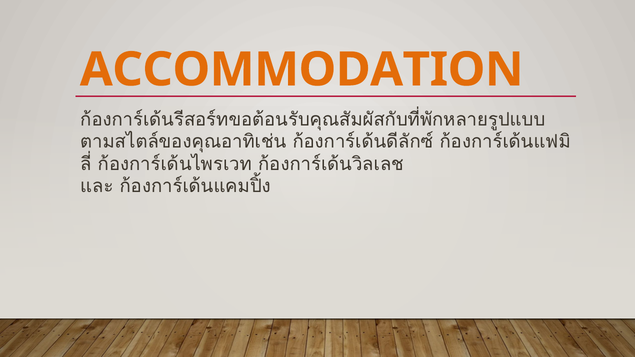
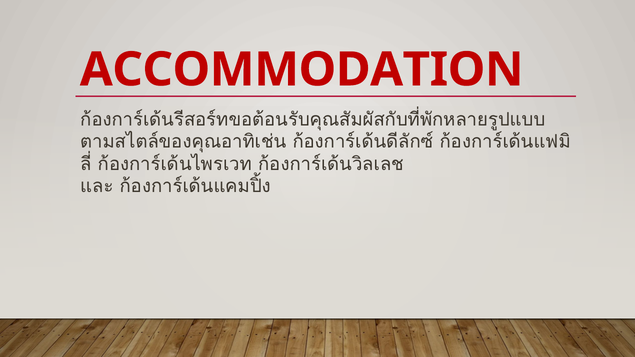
ACCOMMODATION colour: orange -> red
